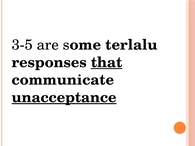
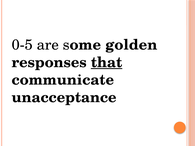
3-5: 3-5 -> 0-5
terlalu: terlalu -> golden
unacceptance underline: present -> none
